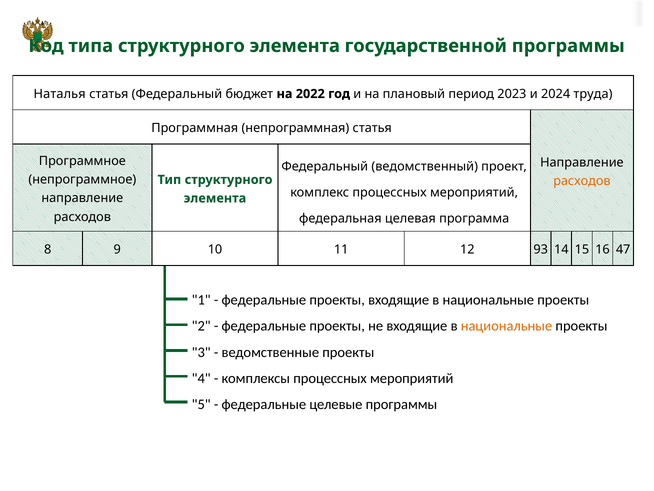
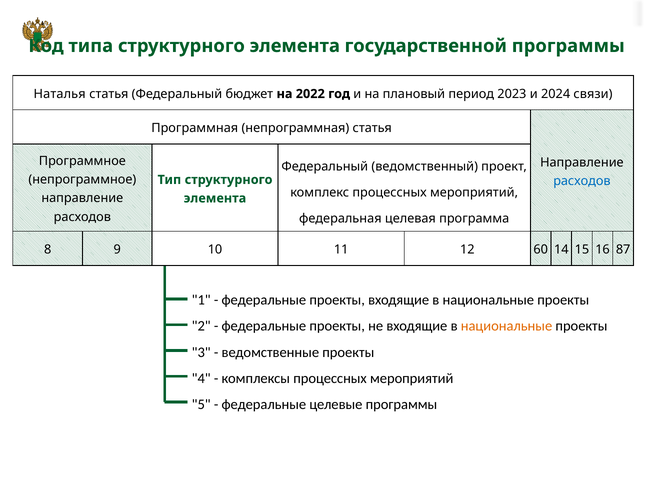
труда: труда -> связи
расходов at (582, 181) colour: orange -> blue
93: 93 -> 60
47: 47 -> 87
